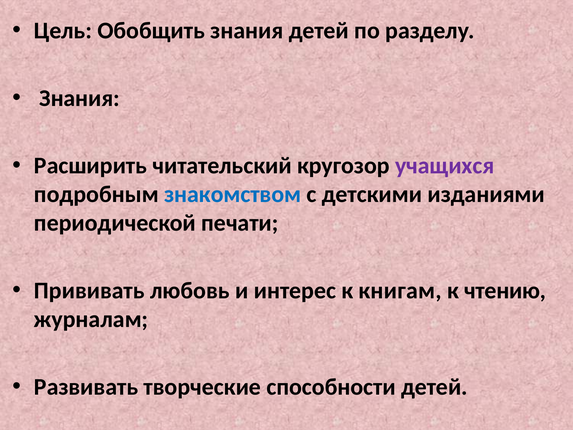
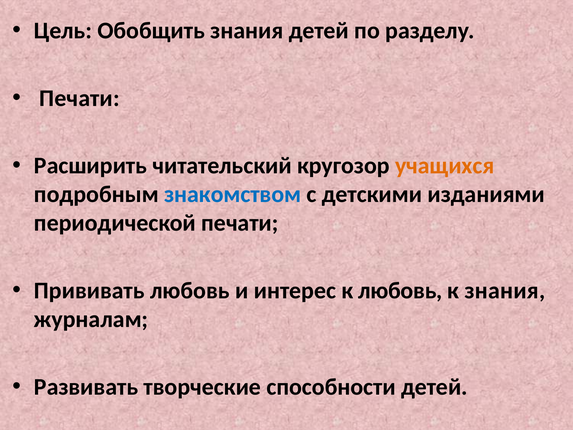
Знания at (80, 98): Знания -> Печати
учащихся colour: purple -> orange
к книгам: книгам -> любовь
к чтению: чтению -> знания
